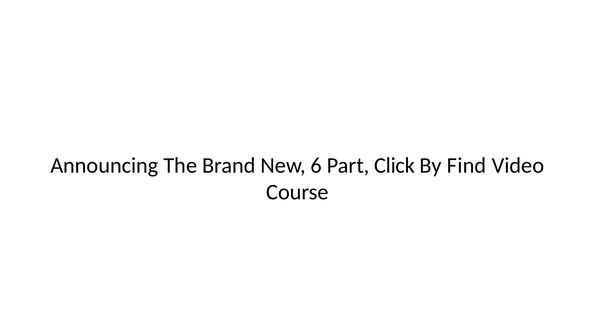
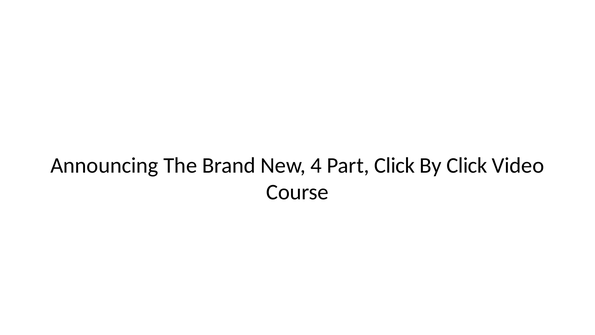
6: 6 -> 4
By Find: Find -> Click
